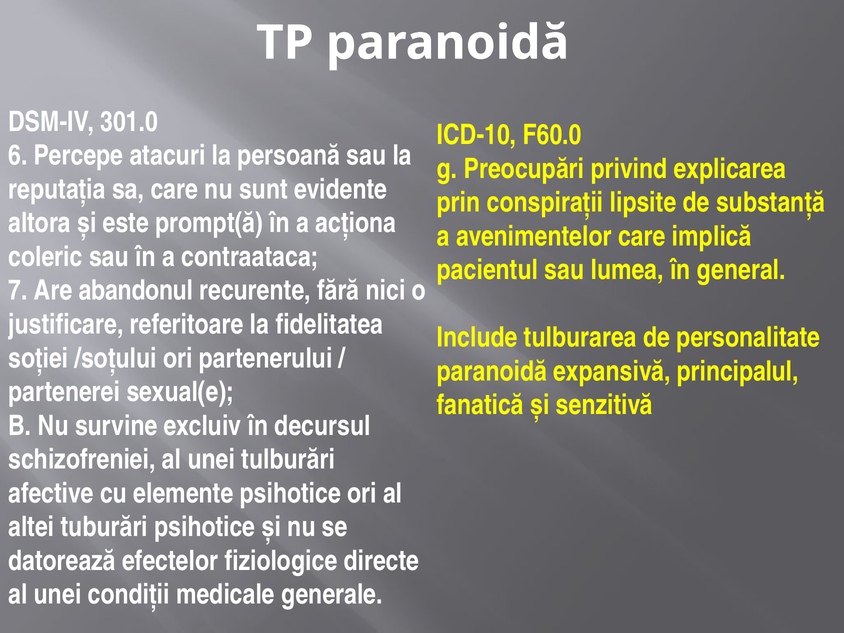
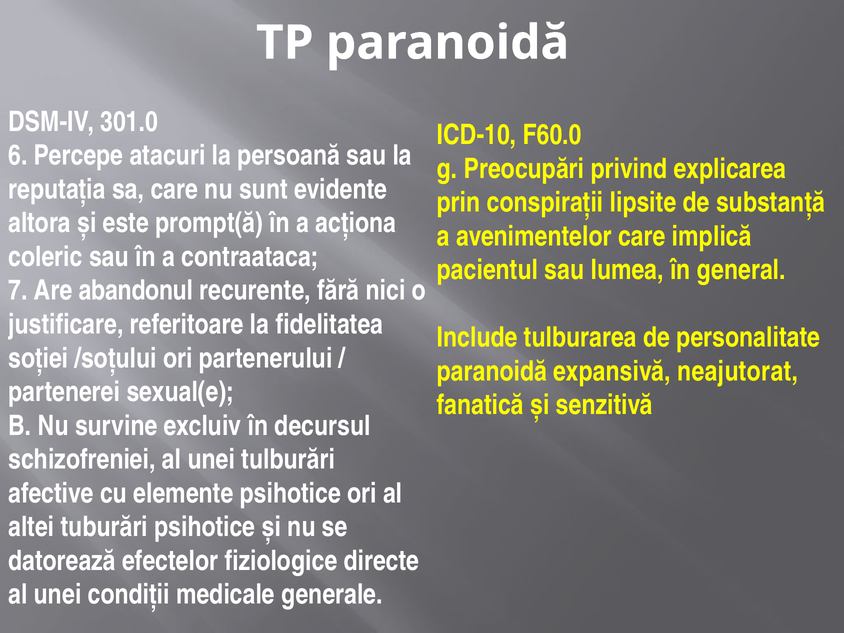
principalul: principalul -> neajutorat
